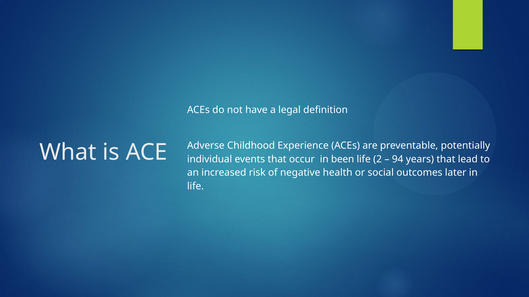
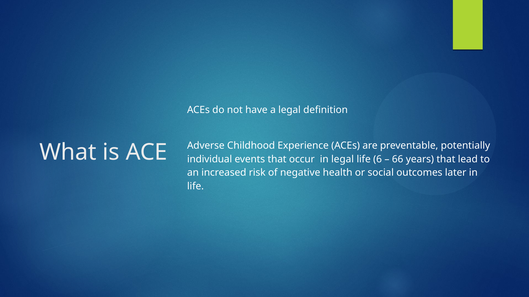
in been: been -> legal
2: 2 -> 6
94: 94 -> 66
